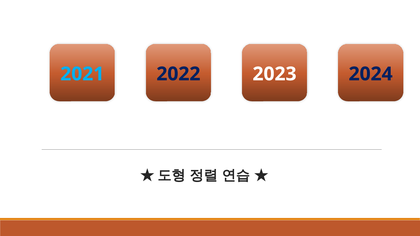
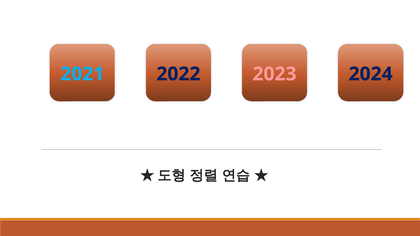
2023 colour: white -> pink
